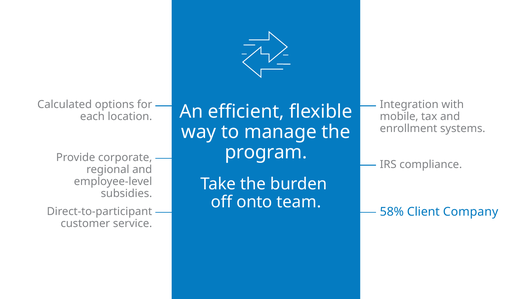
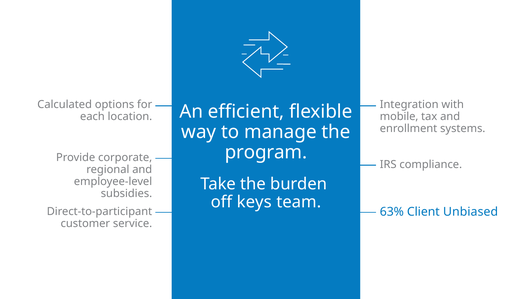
onto: onto -> keys
58%: 58% -> 63%
Company: Company -> Unbiased
